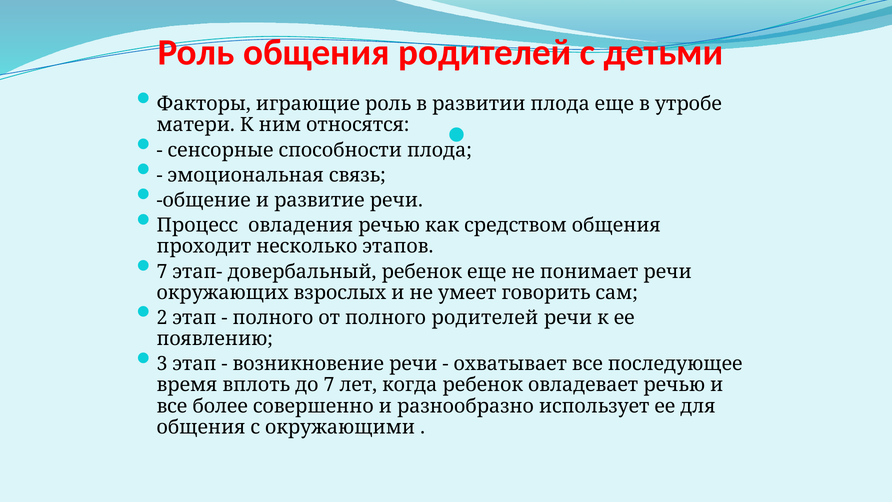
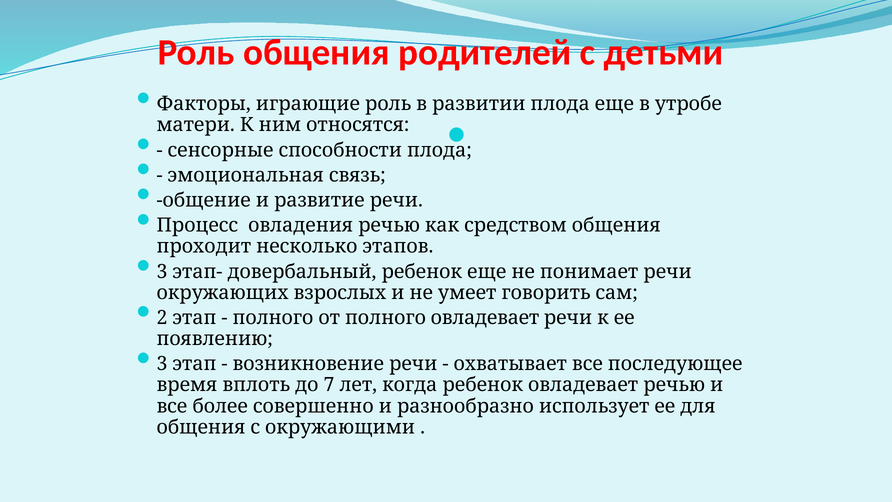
7 at (162, 271): 7 -> 3
полного родителей: родителей -> овладевает
